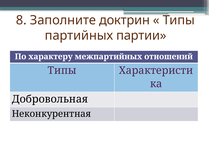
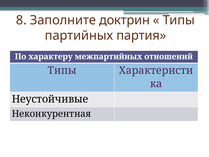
партии: партии -> партия
Добровольная: Добровольная -> Неустойчивые
